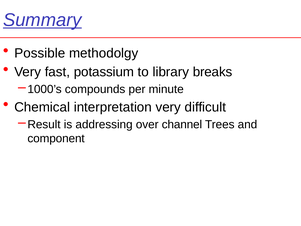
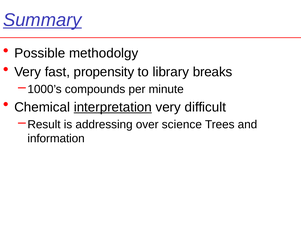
potassium: potassium -> propensity
interpretation underline: none -> present
channel: channel -> science
component: component -> information
